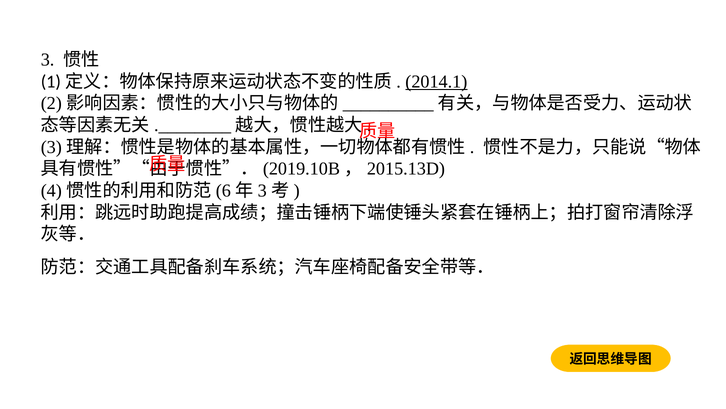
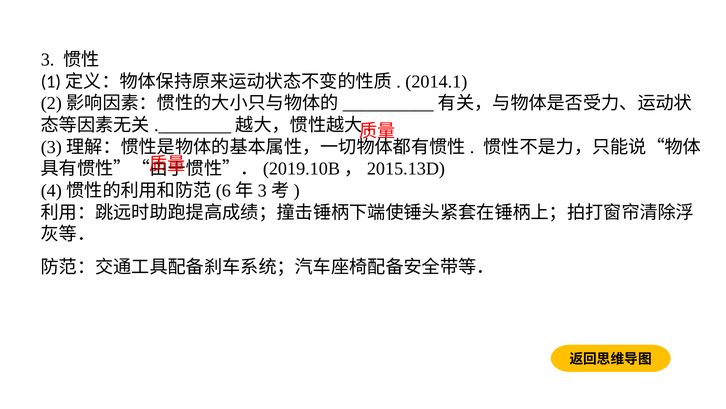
2014.1 underline: present -> none
